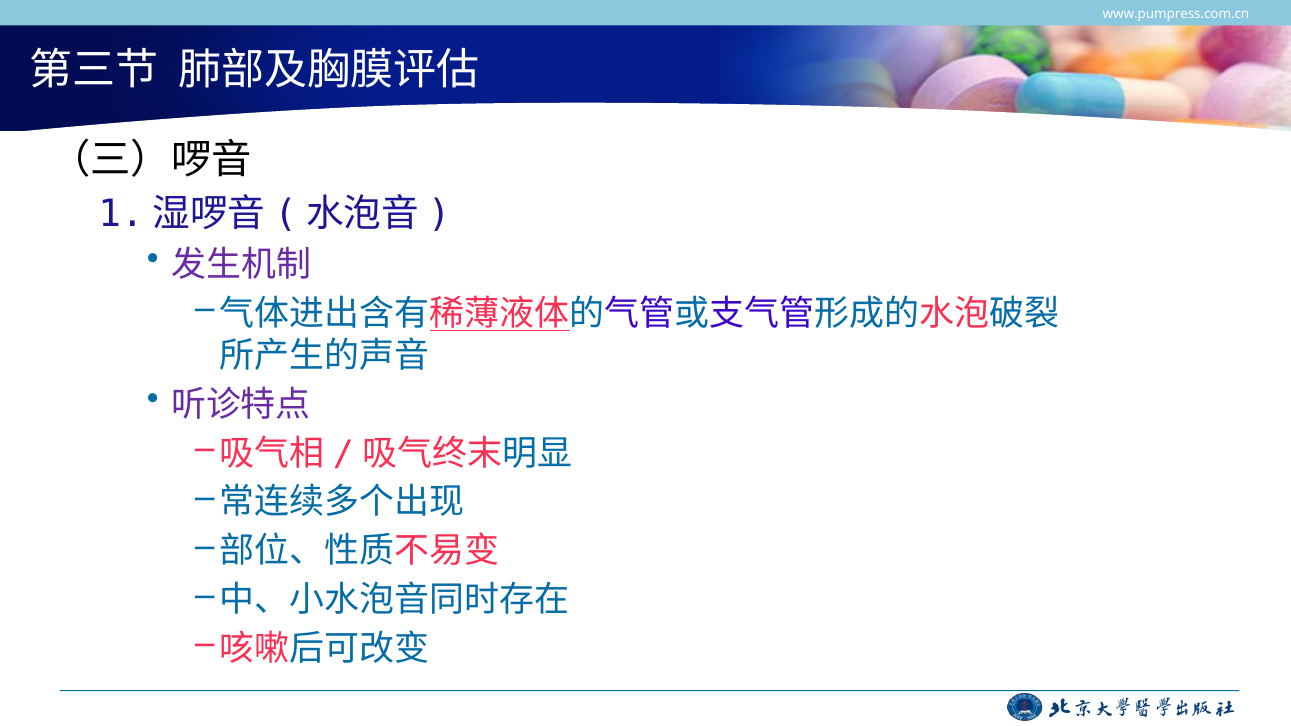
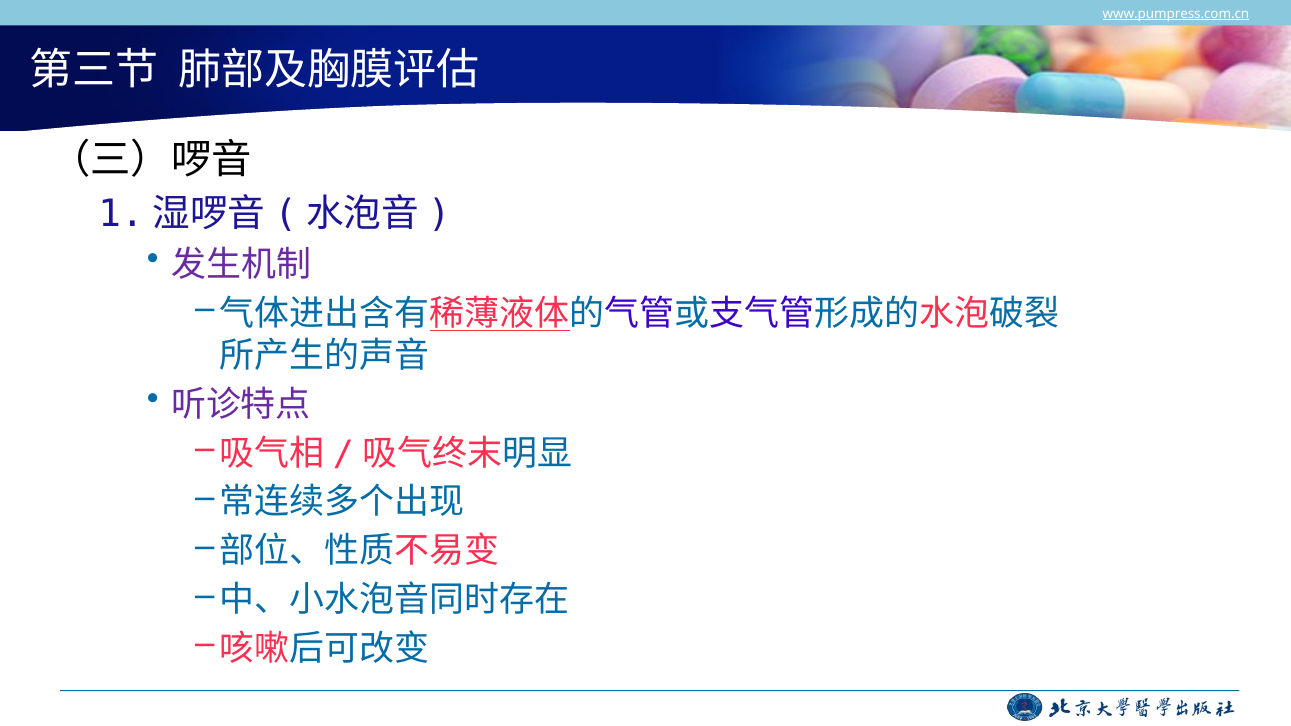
www.pumpress.com.cn underline: none -> present
